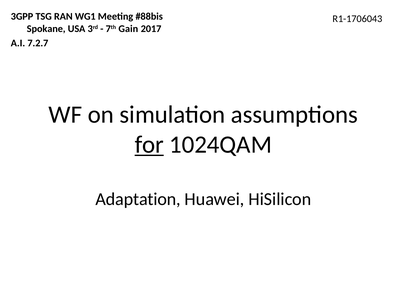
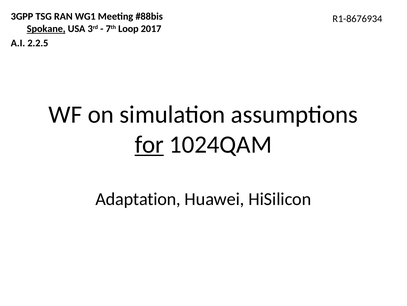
R1-1706043: R1-1706043 -> R1-8676934
Spokane underline: none -> present
Gain: Gain -> Loop
7.2.7: 7.2.7 -> 2.2.5
